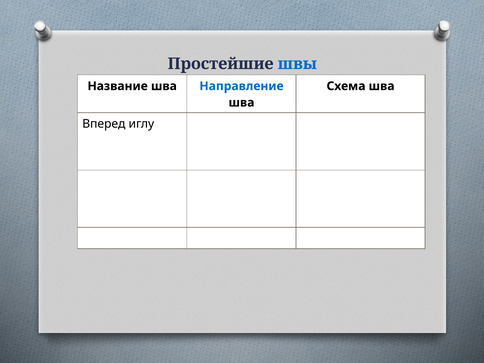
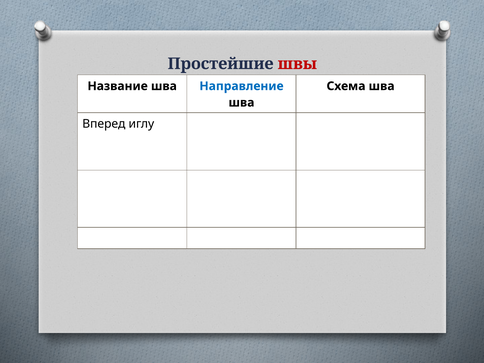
швы colour: blue -> red
